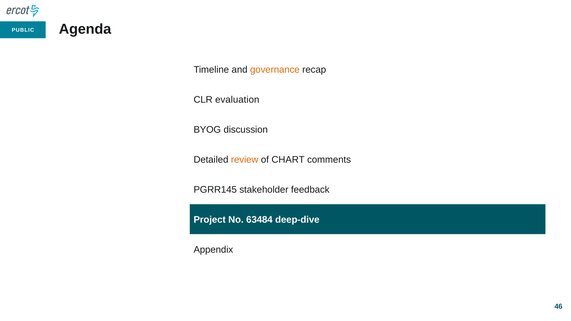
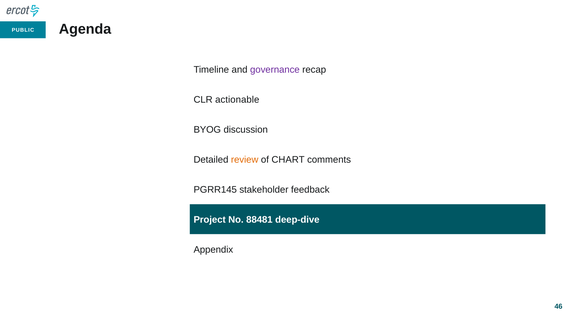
governance colour: orange -> purple
evaluation: evaluation -> actionable
63484: 63484 -> 88481
